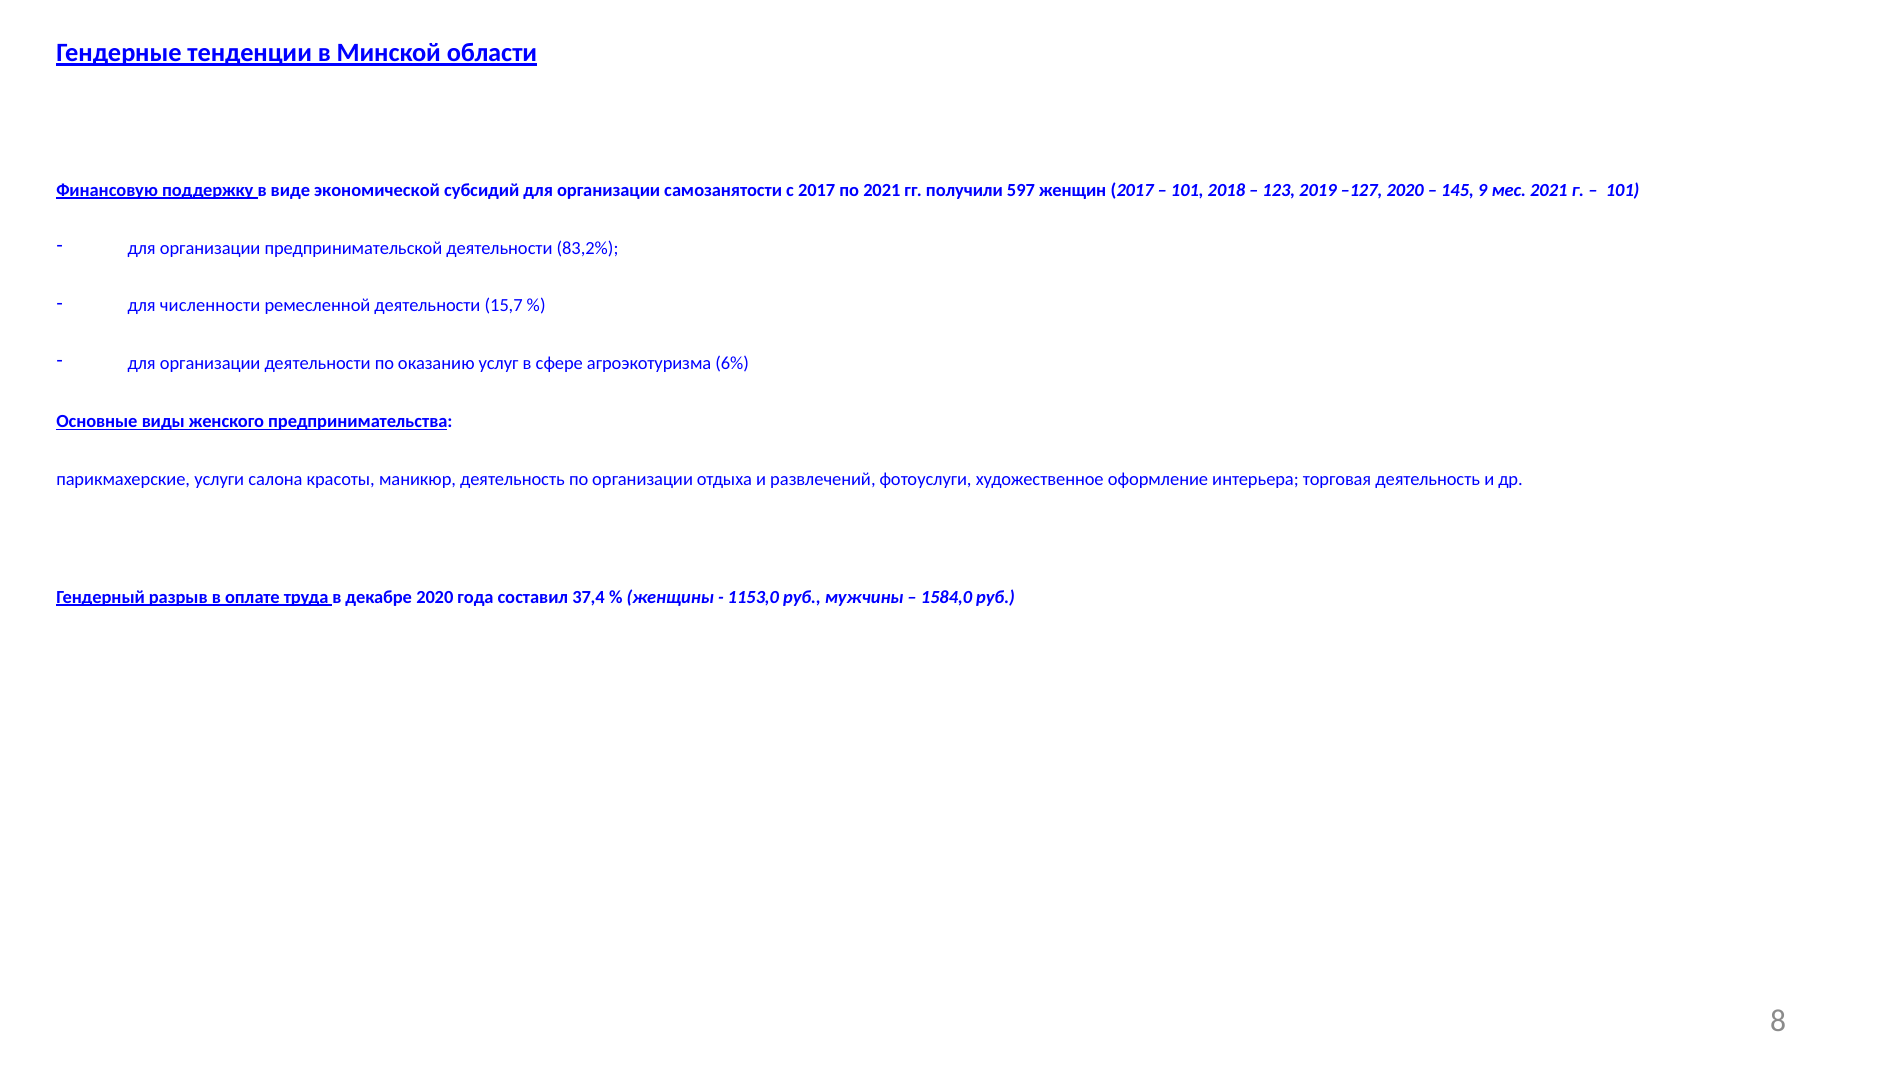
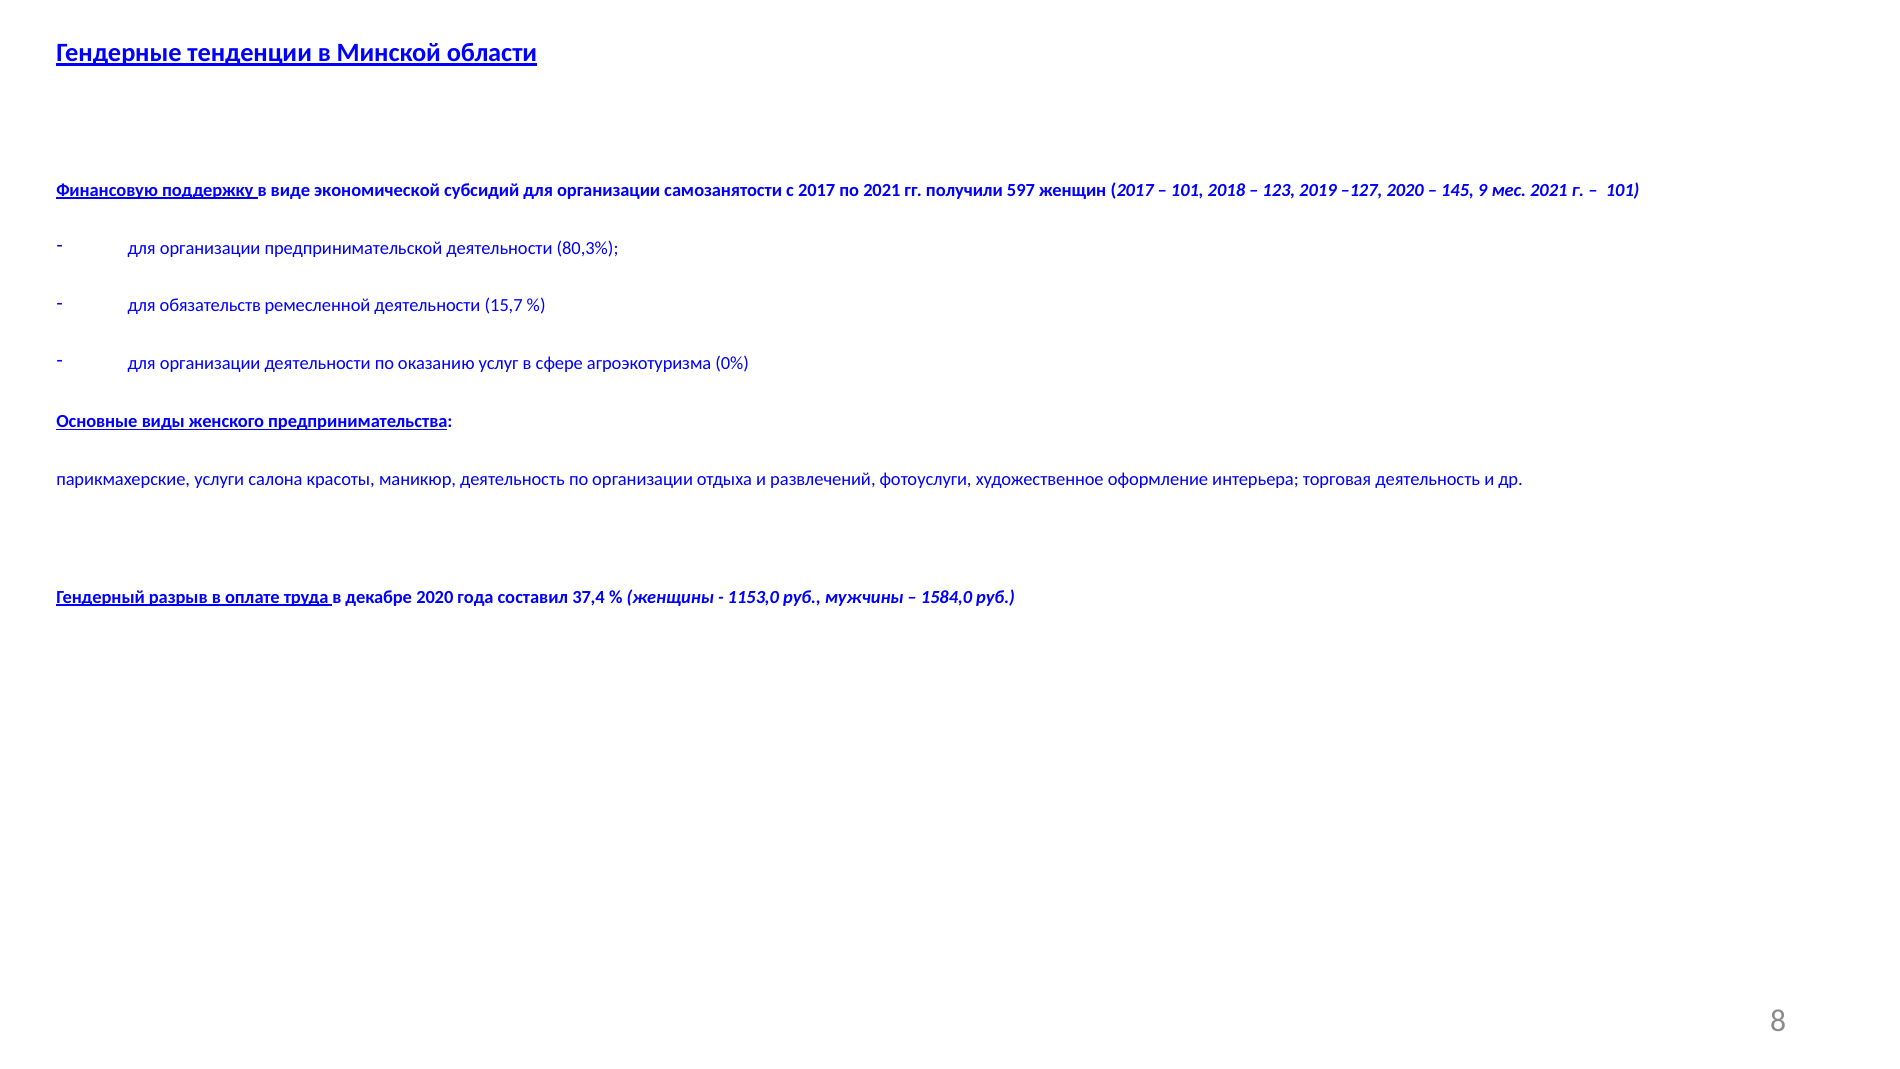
83,2%: 83,2% -> 80,3%
численности: численности -> обязательств
6%: 6% -> 0%
